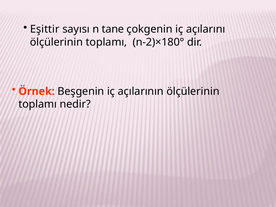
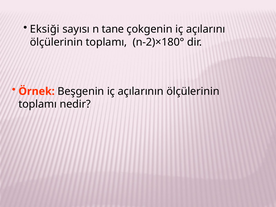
Eşittir: Eşittir -> Eksiği
